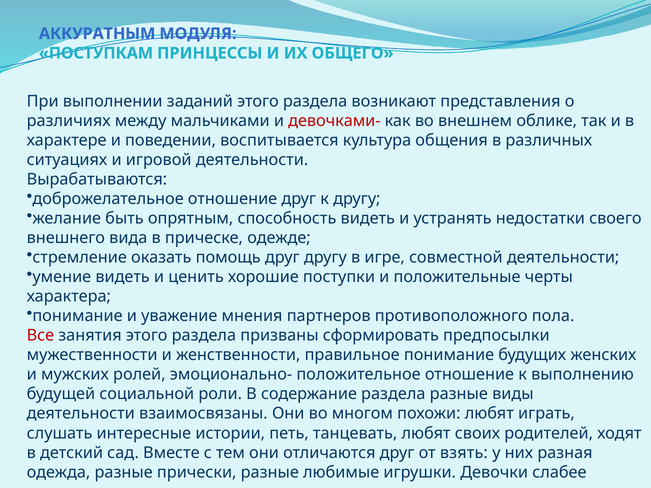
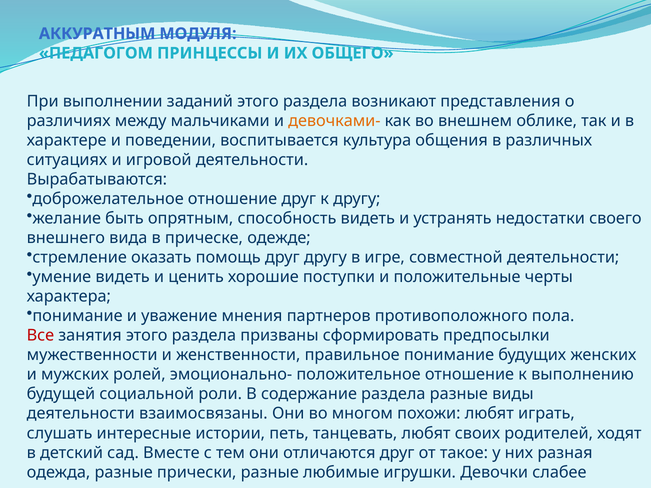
ПОСТУПКАМ: ПОСТУПКАМ -> ПЕДАГОГОМ
девочками- colour: red -> orange
взять: взять -> такое
